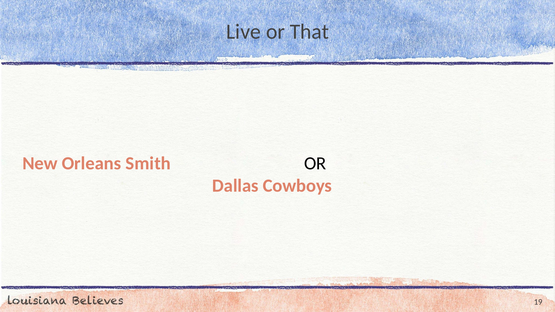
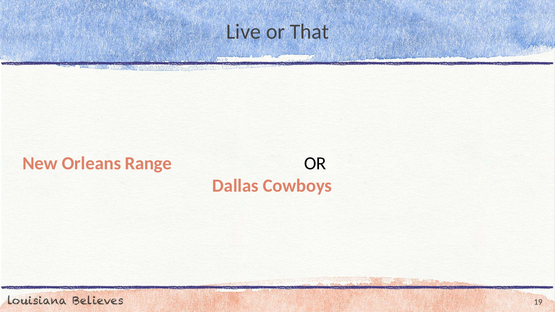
Smith: Smith -> Range
